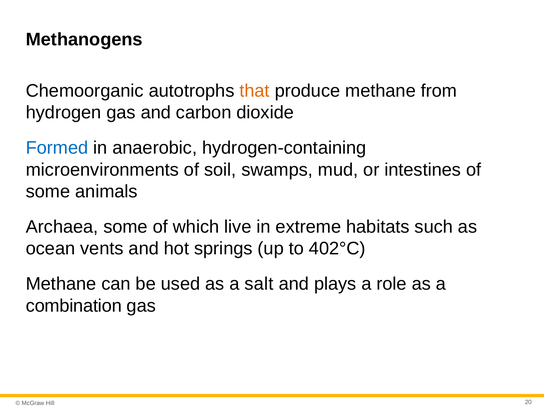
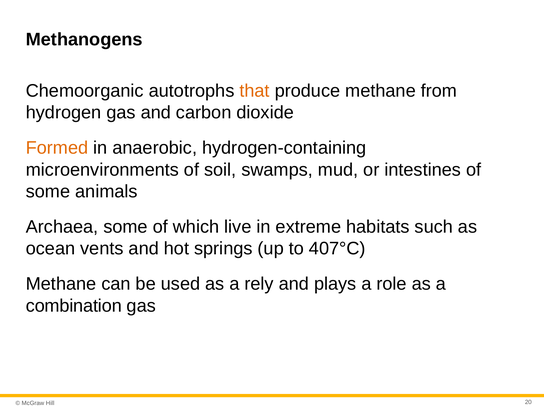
Formed colour: blue -> orange
402°C: 402°C -> 407°C
salt: salt -> rely
